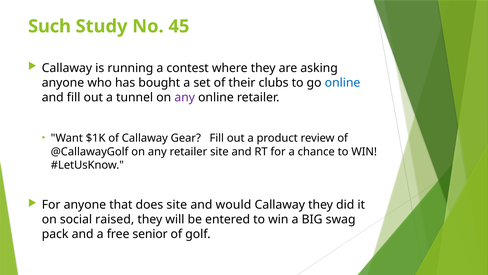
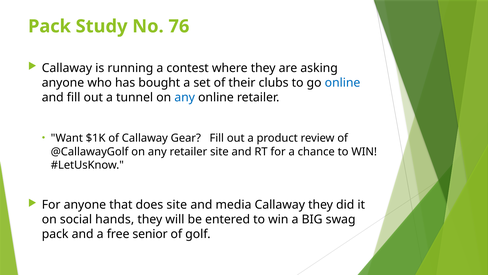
Such at (50, 26): Such -> Pack
45: 45 -> 76
any at (185, 97) colour: purple -> blue
would: would -> media
raised: raised -> hands
